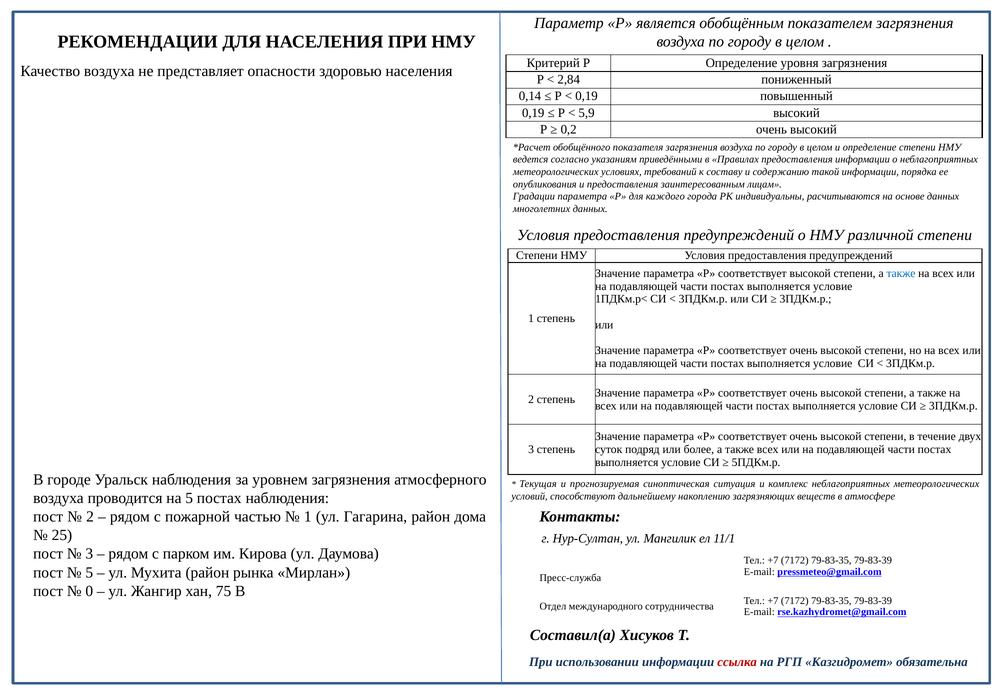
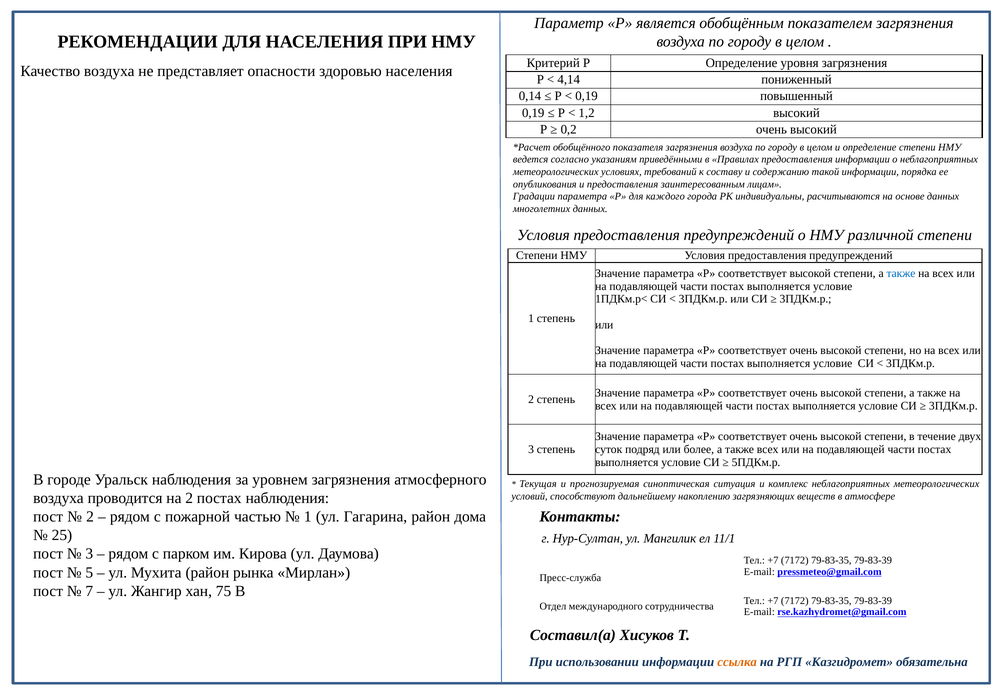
2,84: 2,84 -> 4,14
5,9: 5,9 -> 1,2
на 5: 5 -> 2
0: 0 -> 7
ссылка colour: red -> orange
